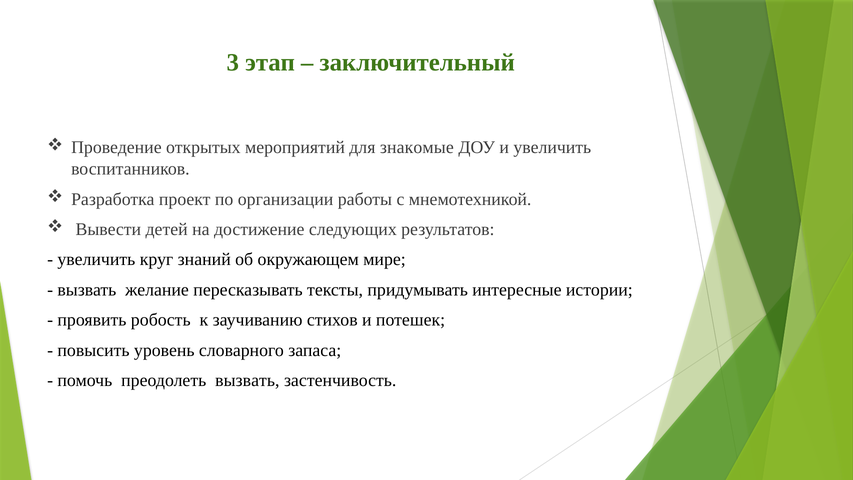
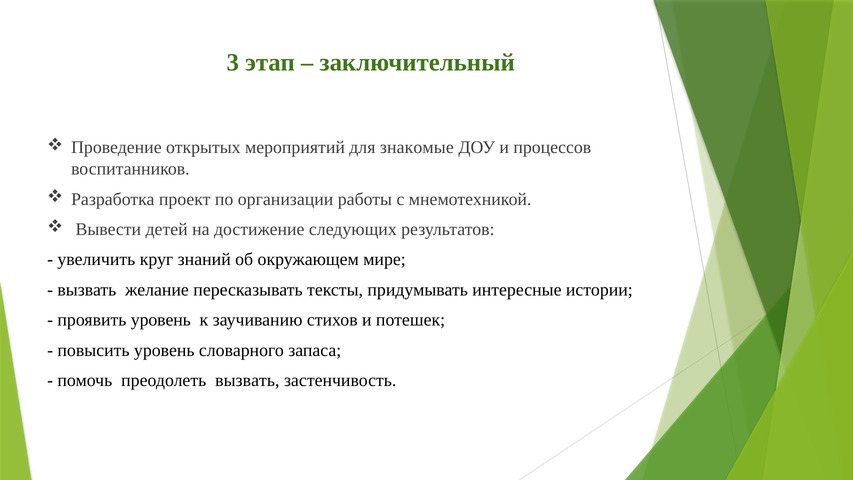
и увеличить: увеличить -> процессов
проявить робость: робость -> уровень
